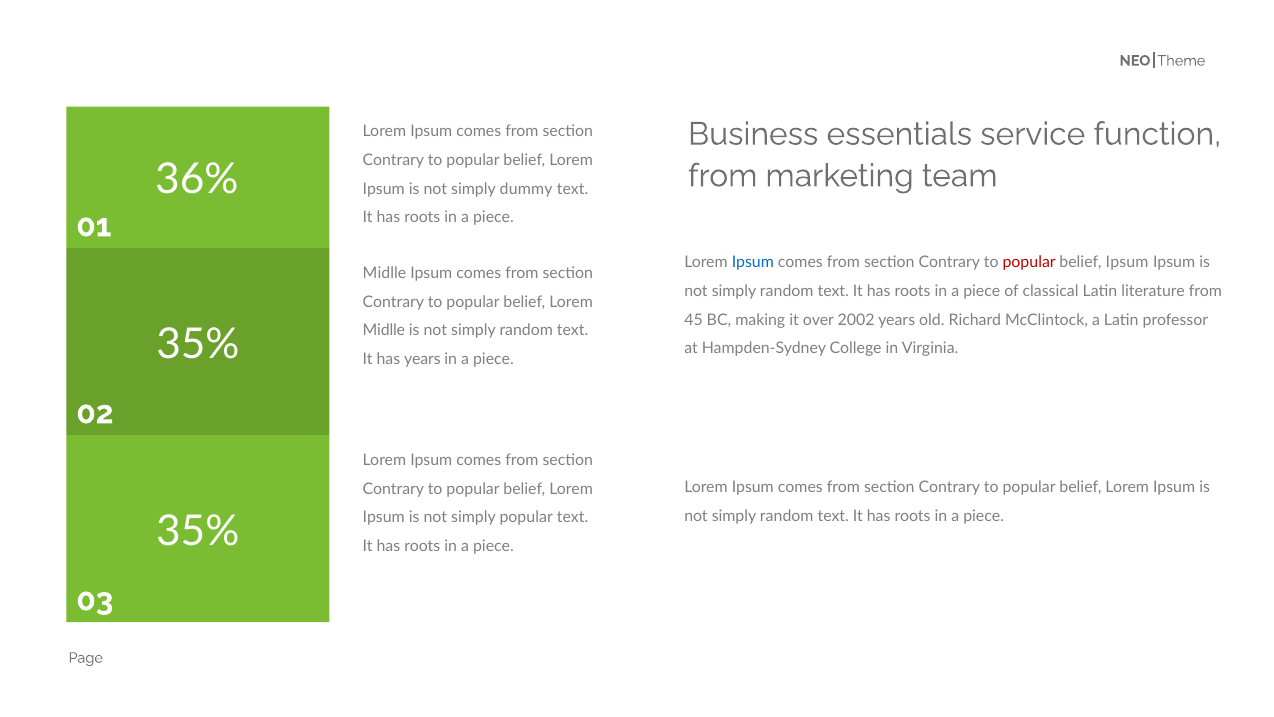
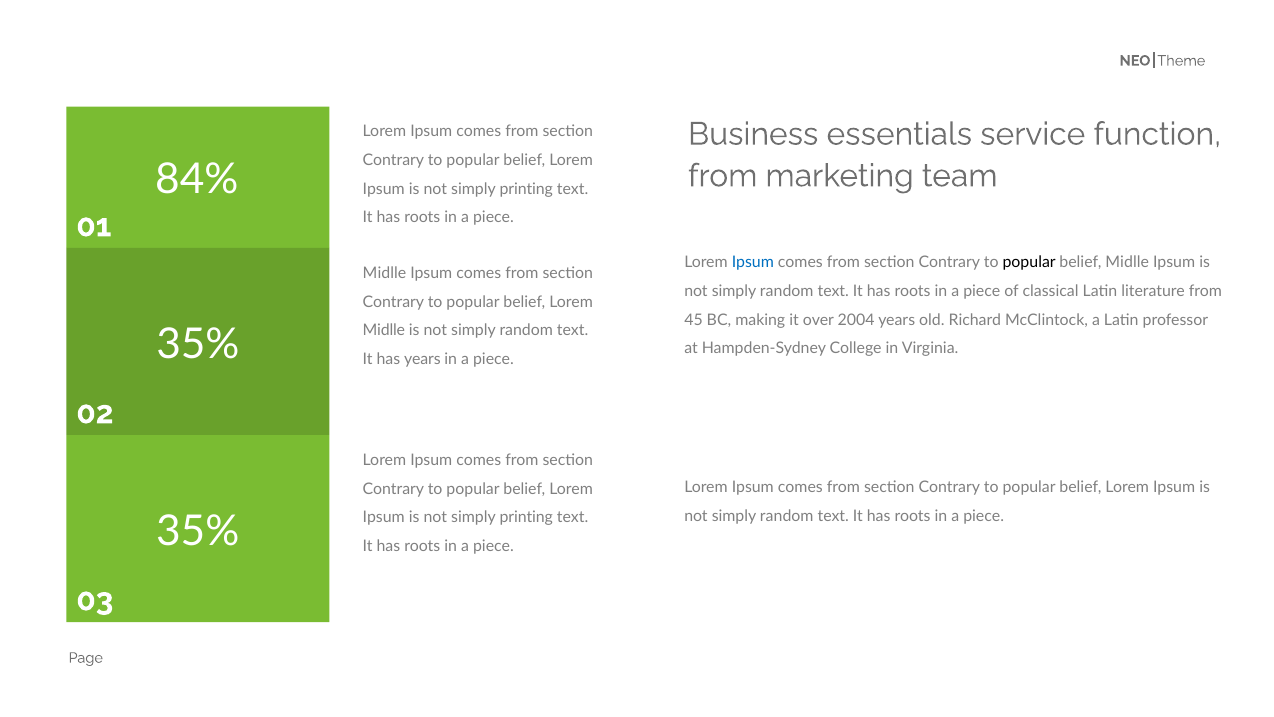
36%: 36% -> 84%
dummy at (526, 189): dummy -> printing
popular at (1029, 262) colour: red -> black
belief Ipsum: Ipsum -> Midlle
2002: 2002 -> 2004
popular at (526, 517): popular -> printing
